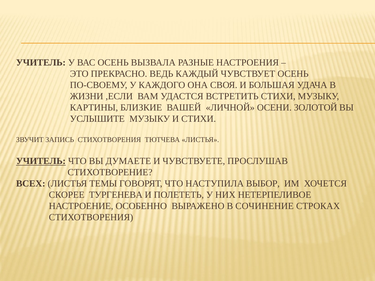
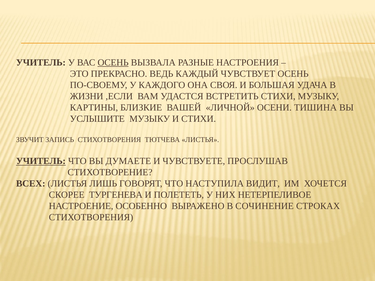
ОСЕНЬ at (113, 63) underline: none -> present
ЗОЛОТОЙ: ЗОЛОТОЙ -> ТИШИНА
ТЕМЫ: ТЕМЫ -> ЛИШЬ
ВЫБОР: ВЫБОР -> ВИДИТ
